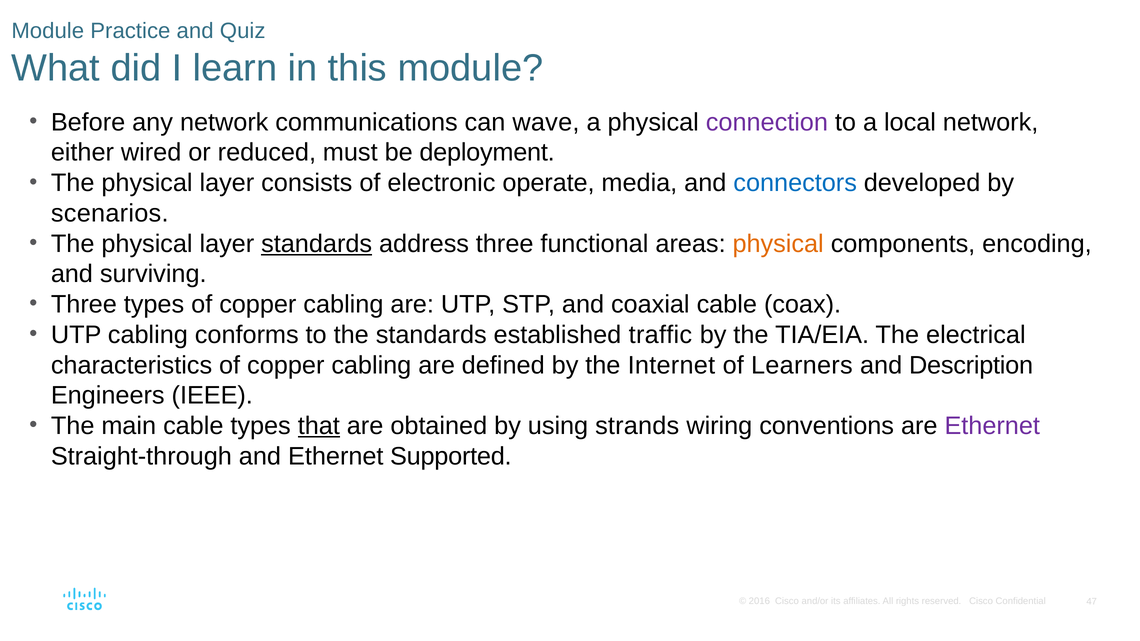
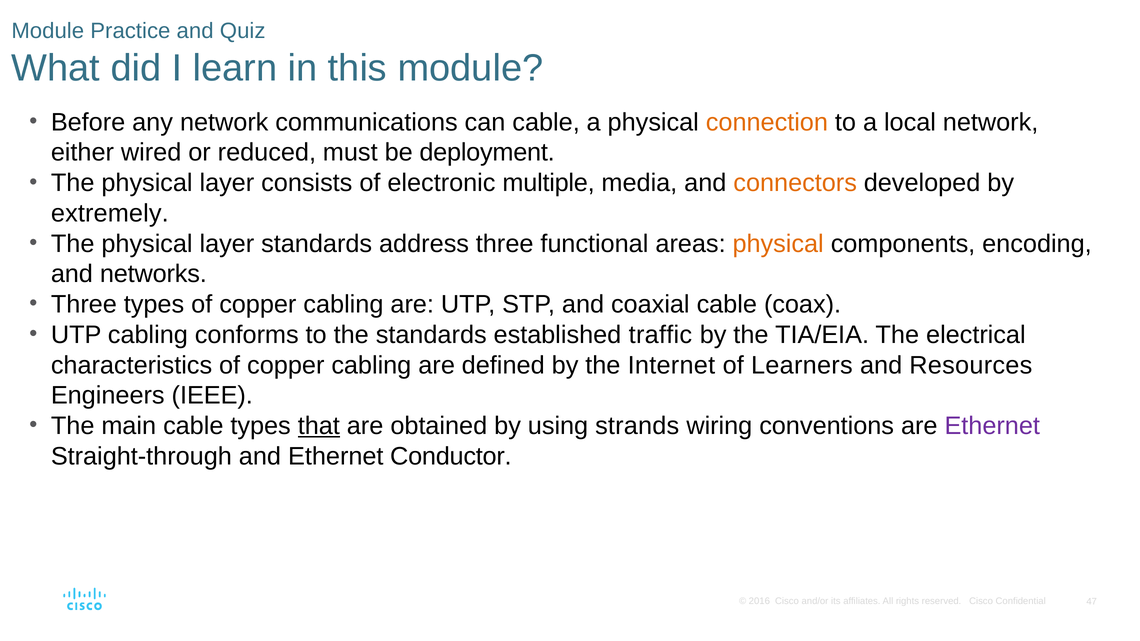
can wave: wave -> cable
connection colour: purple -> orange
operate: operate -> multiple
connectors colour: blue -> orange
scenarios: scenarios -> extremely
standards at (317, 244) underline: present -> none
surviving: surviving -> networks
Description: Description -> Resources
Supported: Supported -> Conductor
